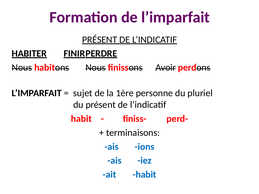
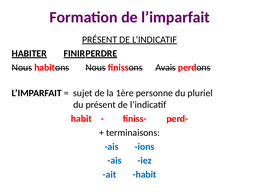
Avoir: Avoir -> Avais
